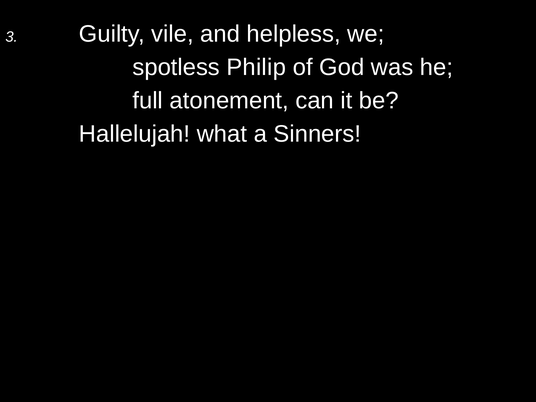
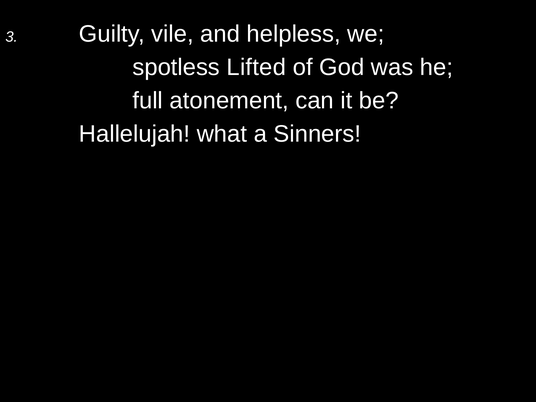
Philip: Philip -> Lifted
